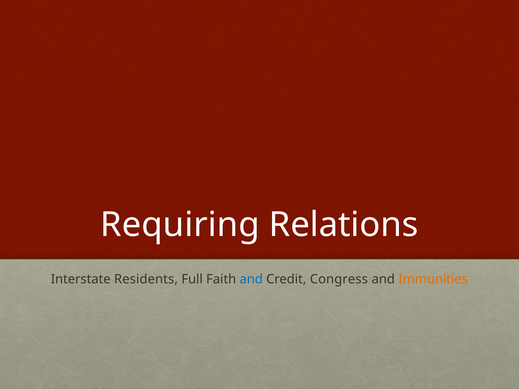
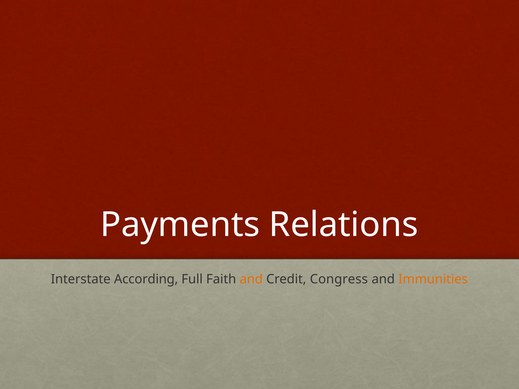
Requiring: Requiring -> Payments
Residents: Residents -> According
and at (251, 279) colour: blue -> orange
